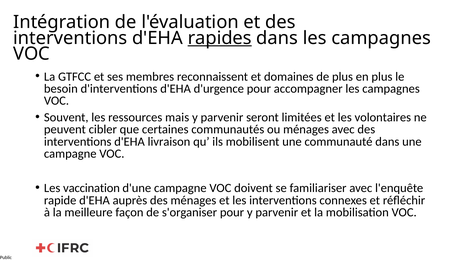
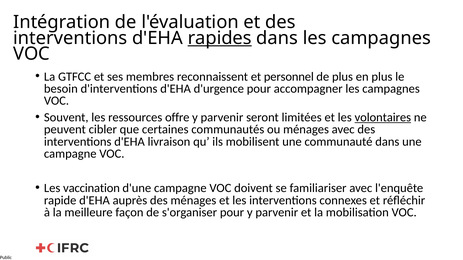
domaines: domaines -> personnel
mais: mais -> offre
volontaires underline: none -> present
